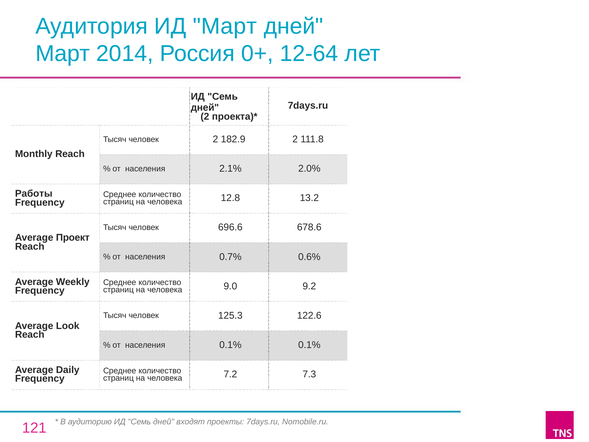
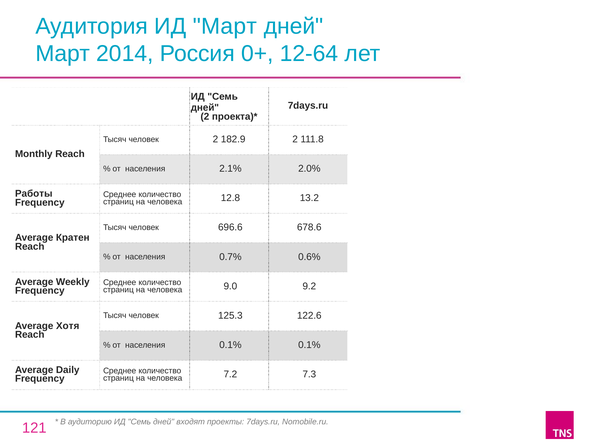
Проект: Проект -> Кратен
Look: Look -> Хотя
